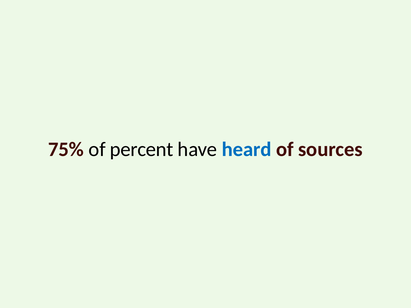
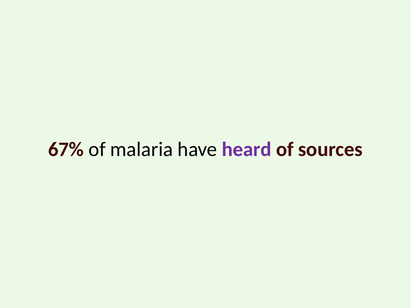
75%: 75% -> 67%
percent: percent -> malaria
heard colour: blue -> purple
